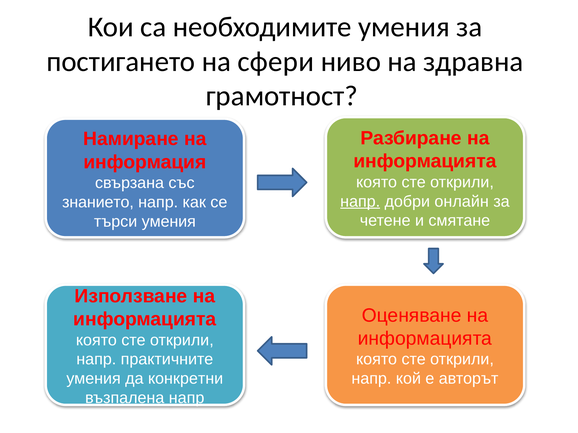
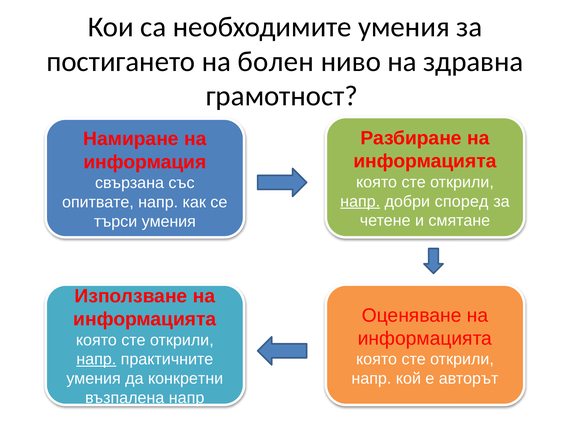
сфери: сфери -> болен
онлайн: онлайн -> според
знанието: знанието -> опитвате
напр at (96, 360) underline: none -> present
